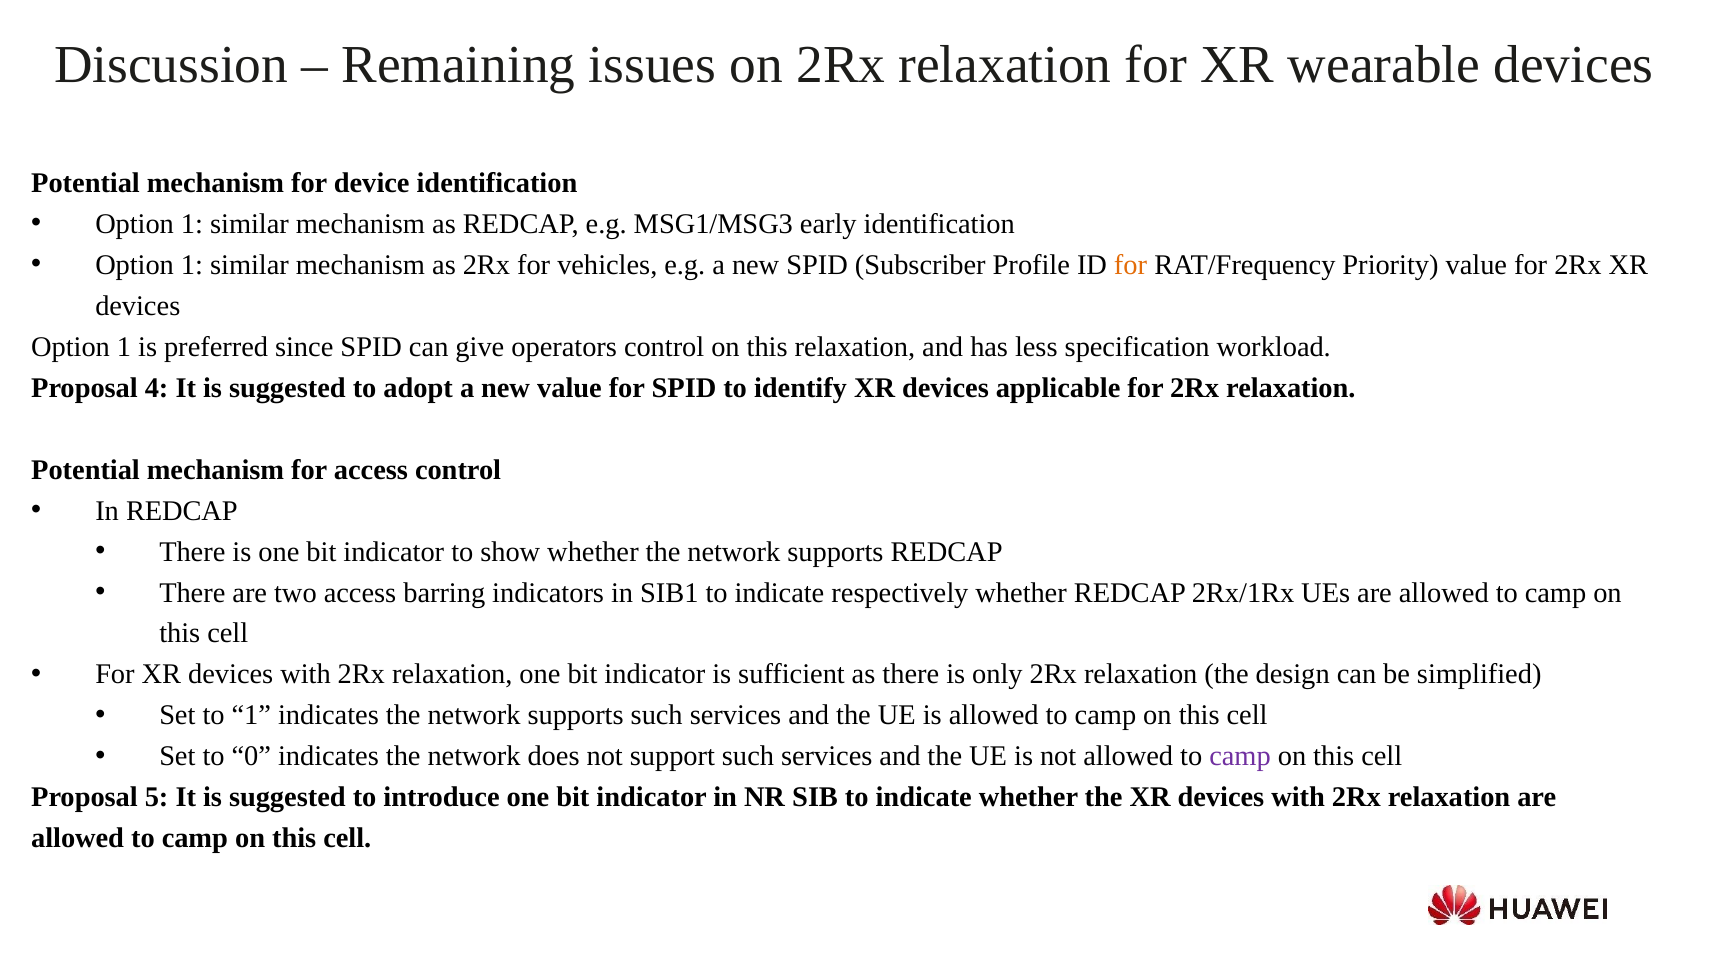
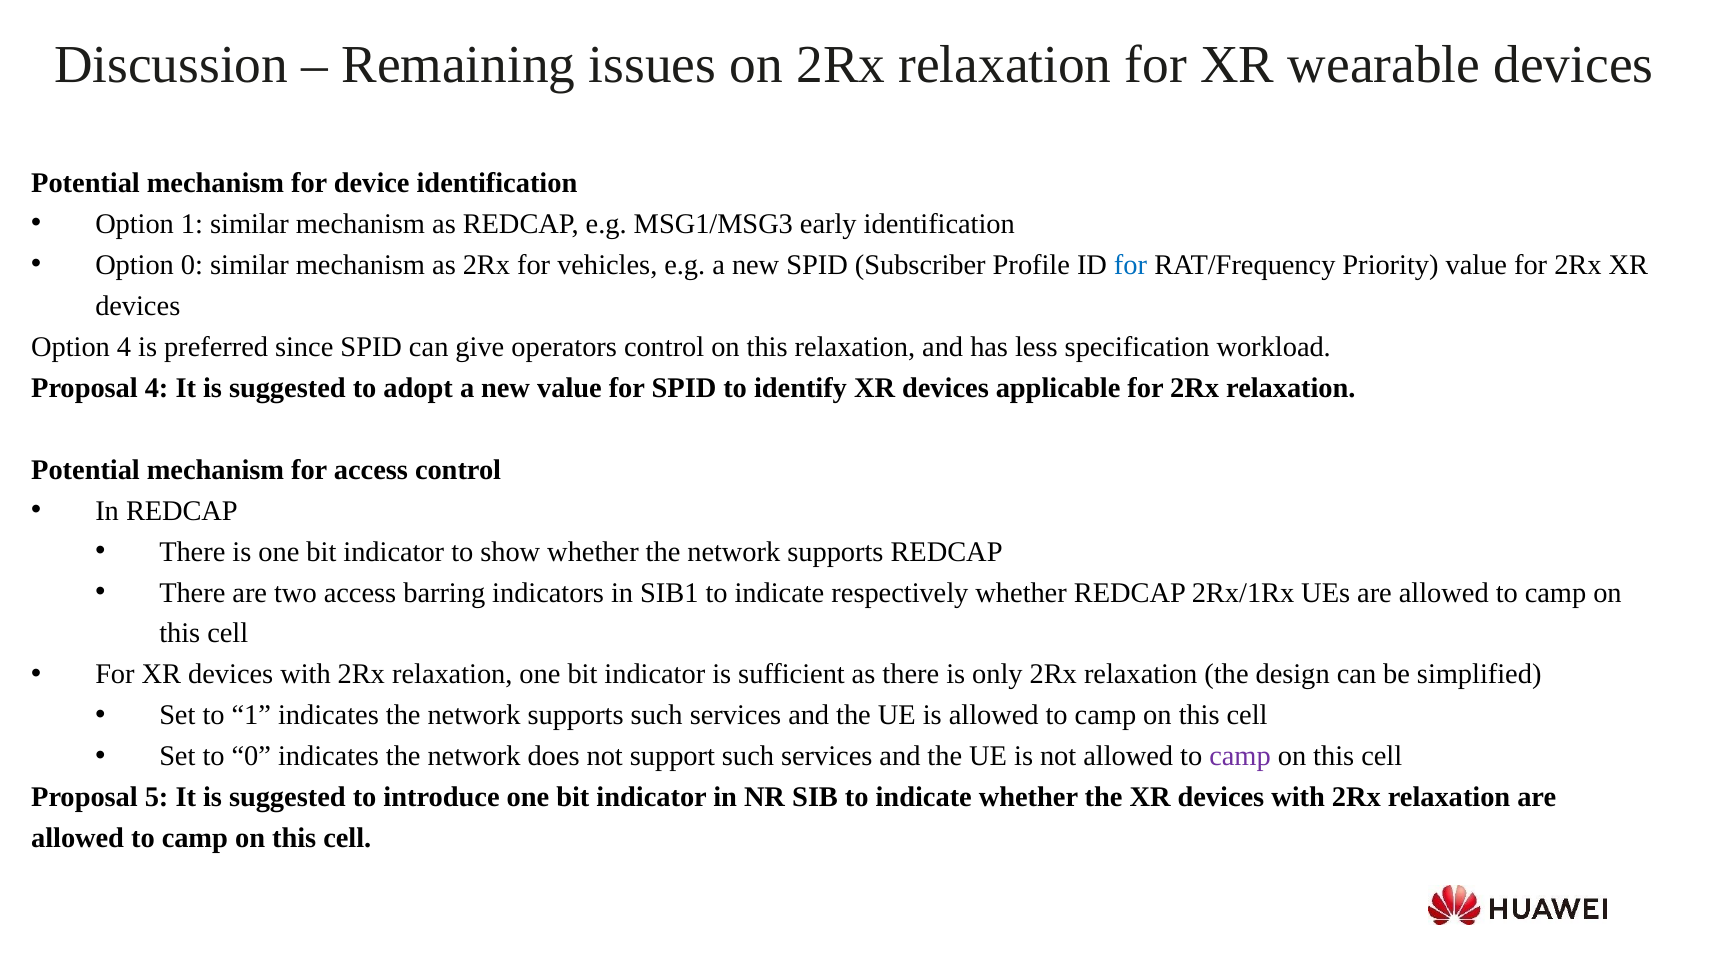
1 at (192, 265): 1 -> 0
for at (1131, 265) colour: orange -> blue
1 at (124, 347): 1 -> 4
